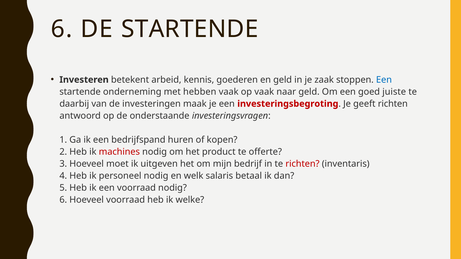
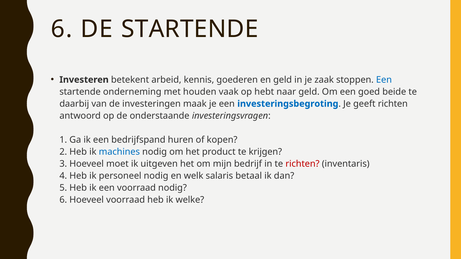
hebben: hebben -> houden
op vaak: vaak -> hebt
juiste: juiste -> beide
investeringsbegroting colour: red -> blue
machines colour: red -> blue
offerte: offerte -> krijgen
